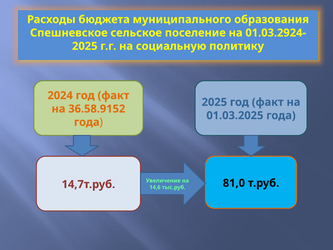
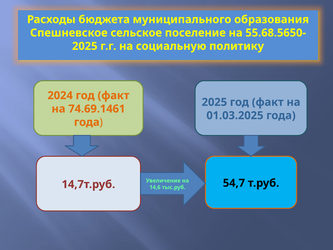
01.03.2924-: 01.03.2924- -> 55.68.5650-
36.58.9152: 36.58.9152 -> 74.69.1461
81,0: 81,0 -> 54,7
